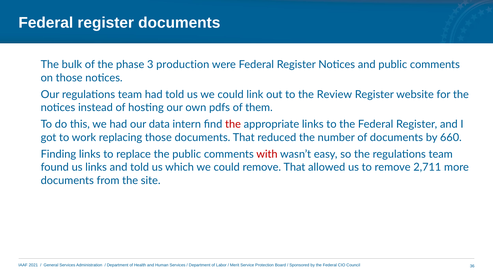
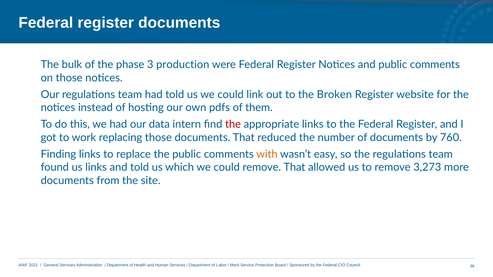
Review: Review -> Broken
660: 660 -> 760
with colour: red -> orange
2,711: 2,711 -> 3,273
